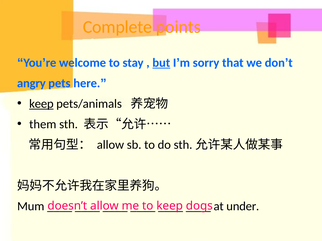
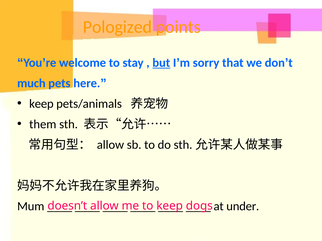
Complete: Complete -> Pologized
angry: angry -> much
keep at (41, 104) underline: present -> none
